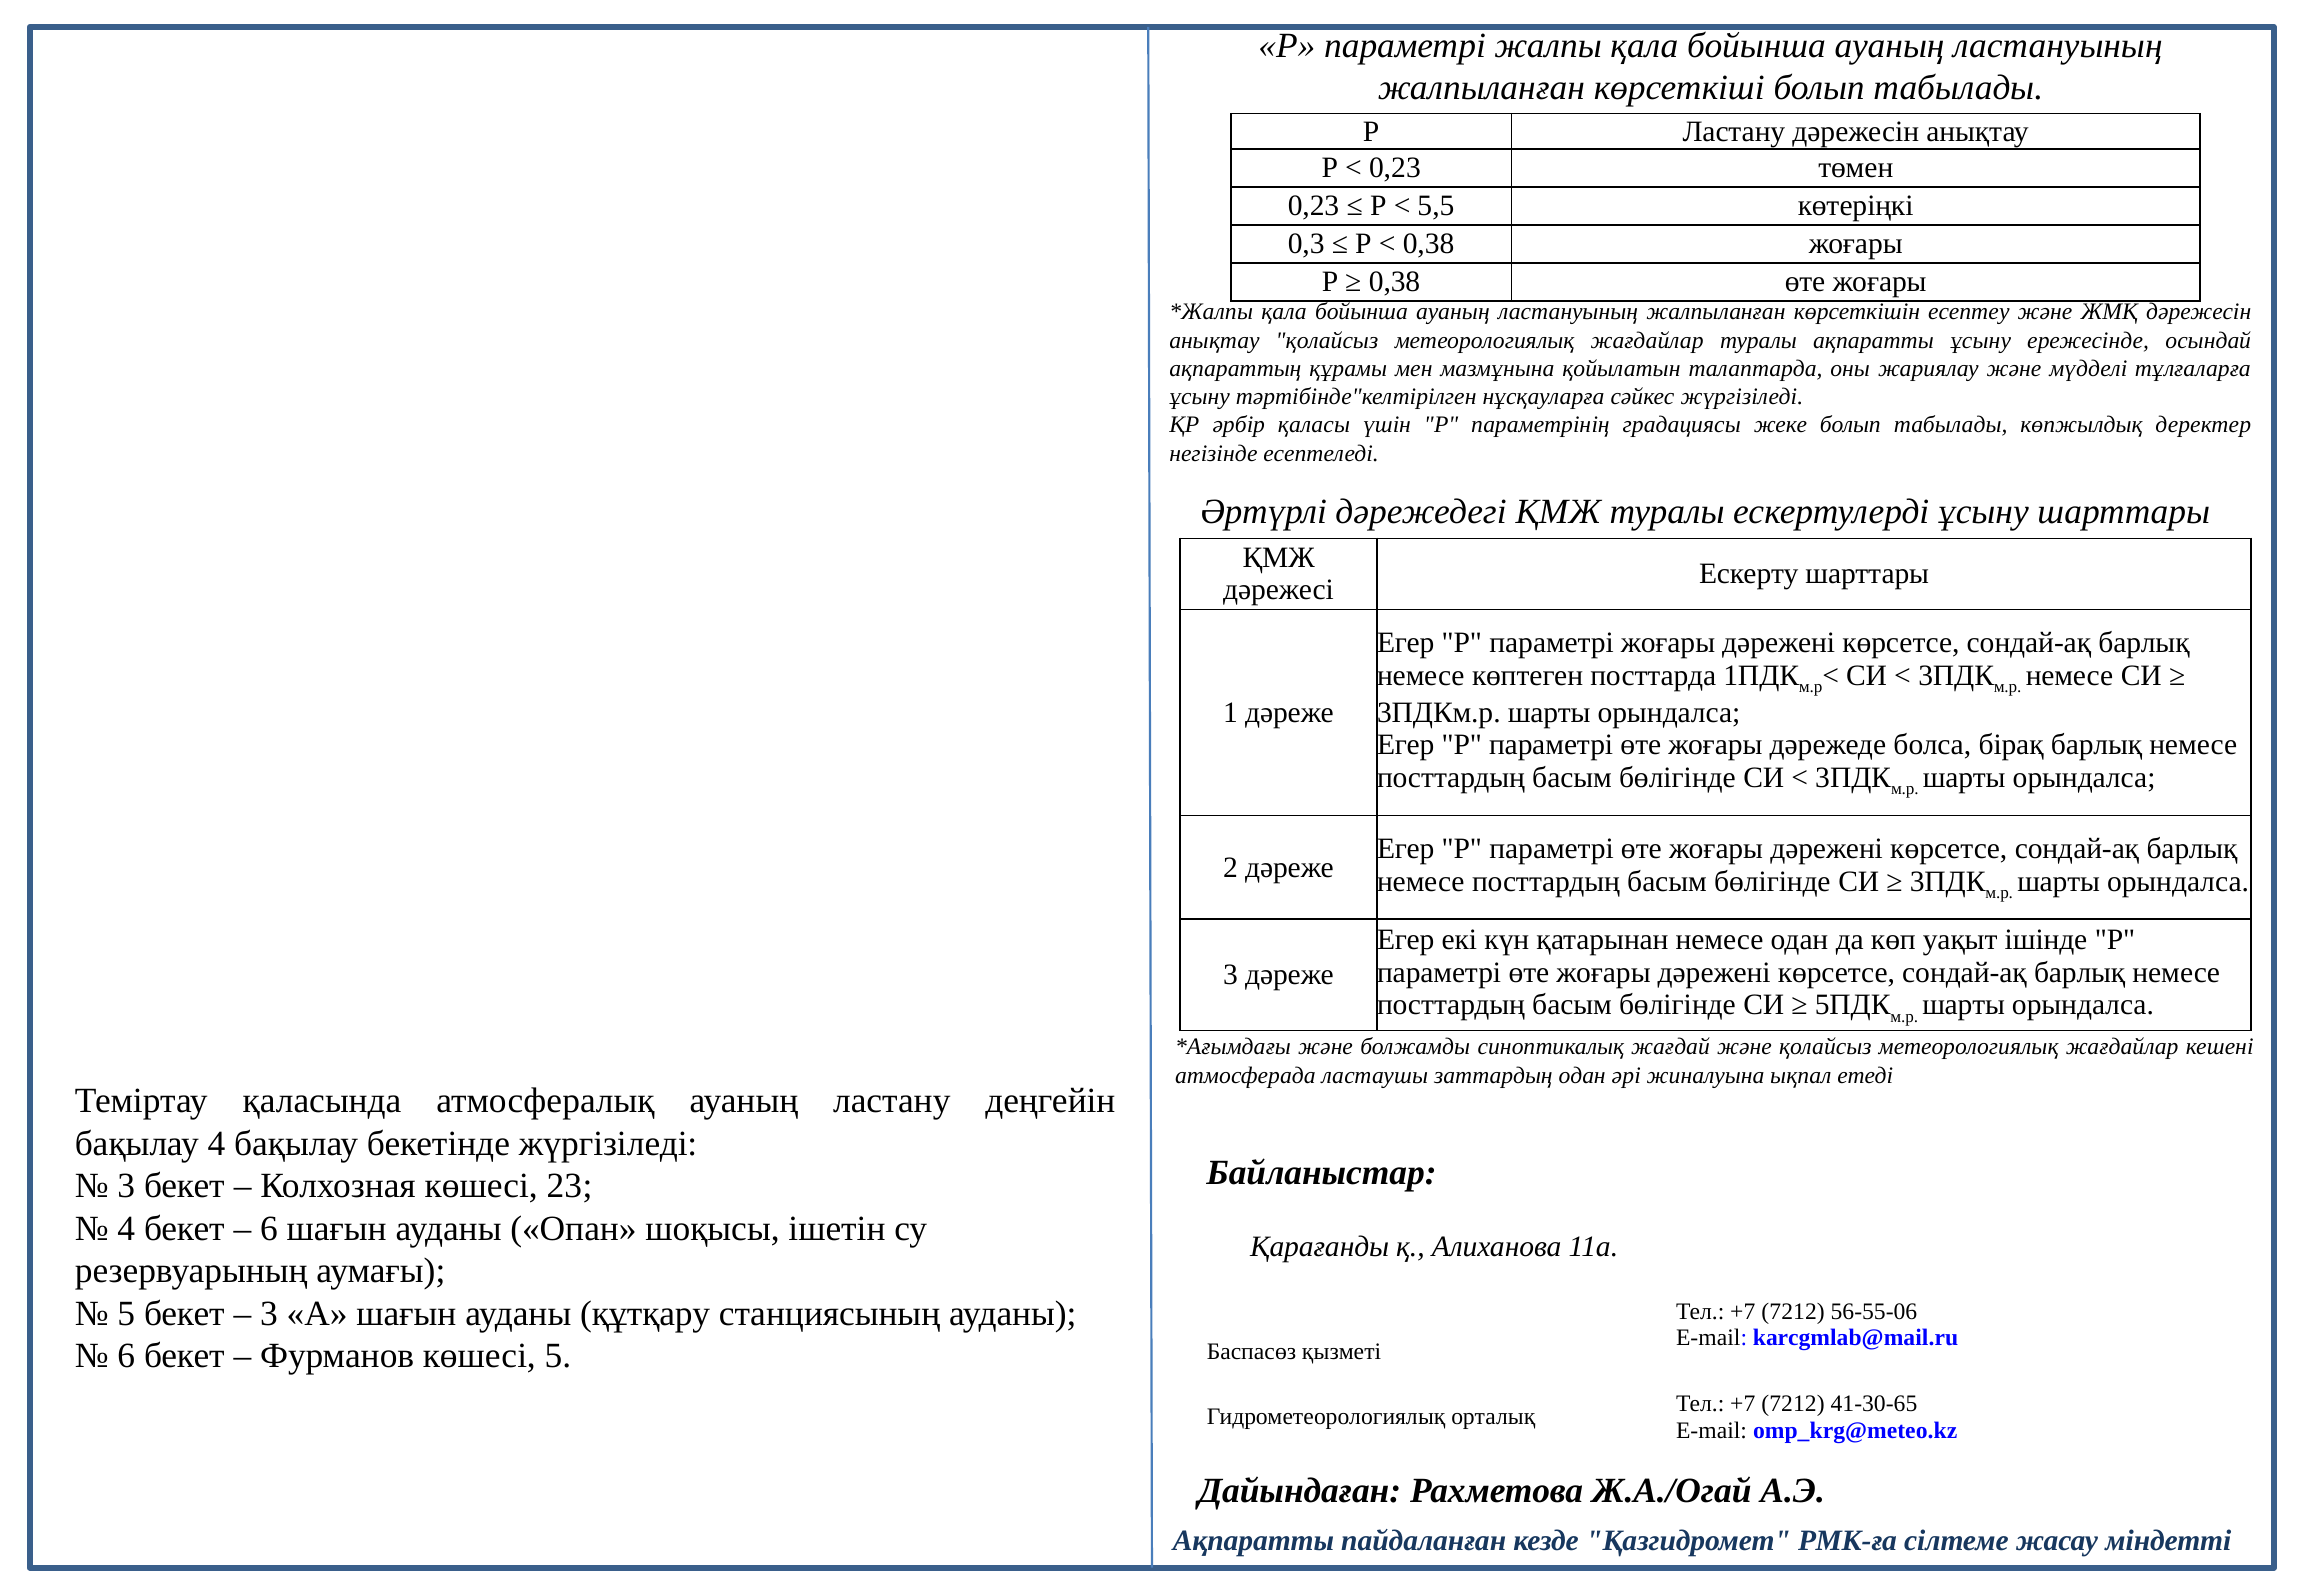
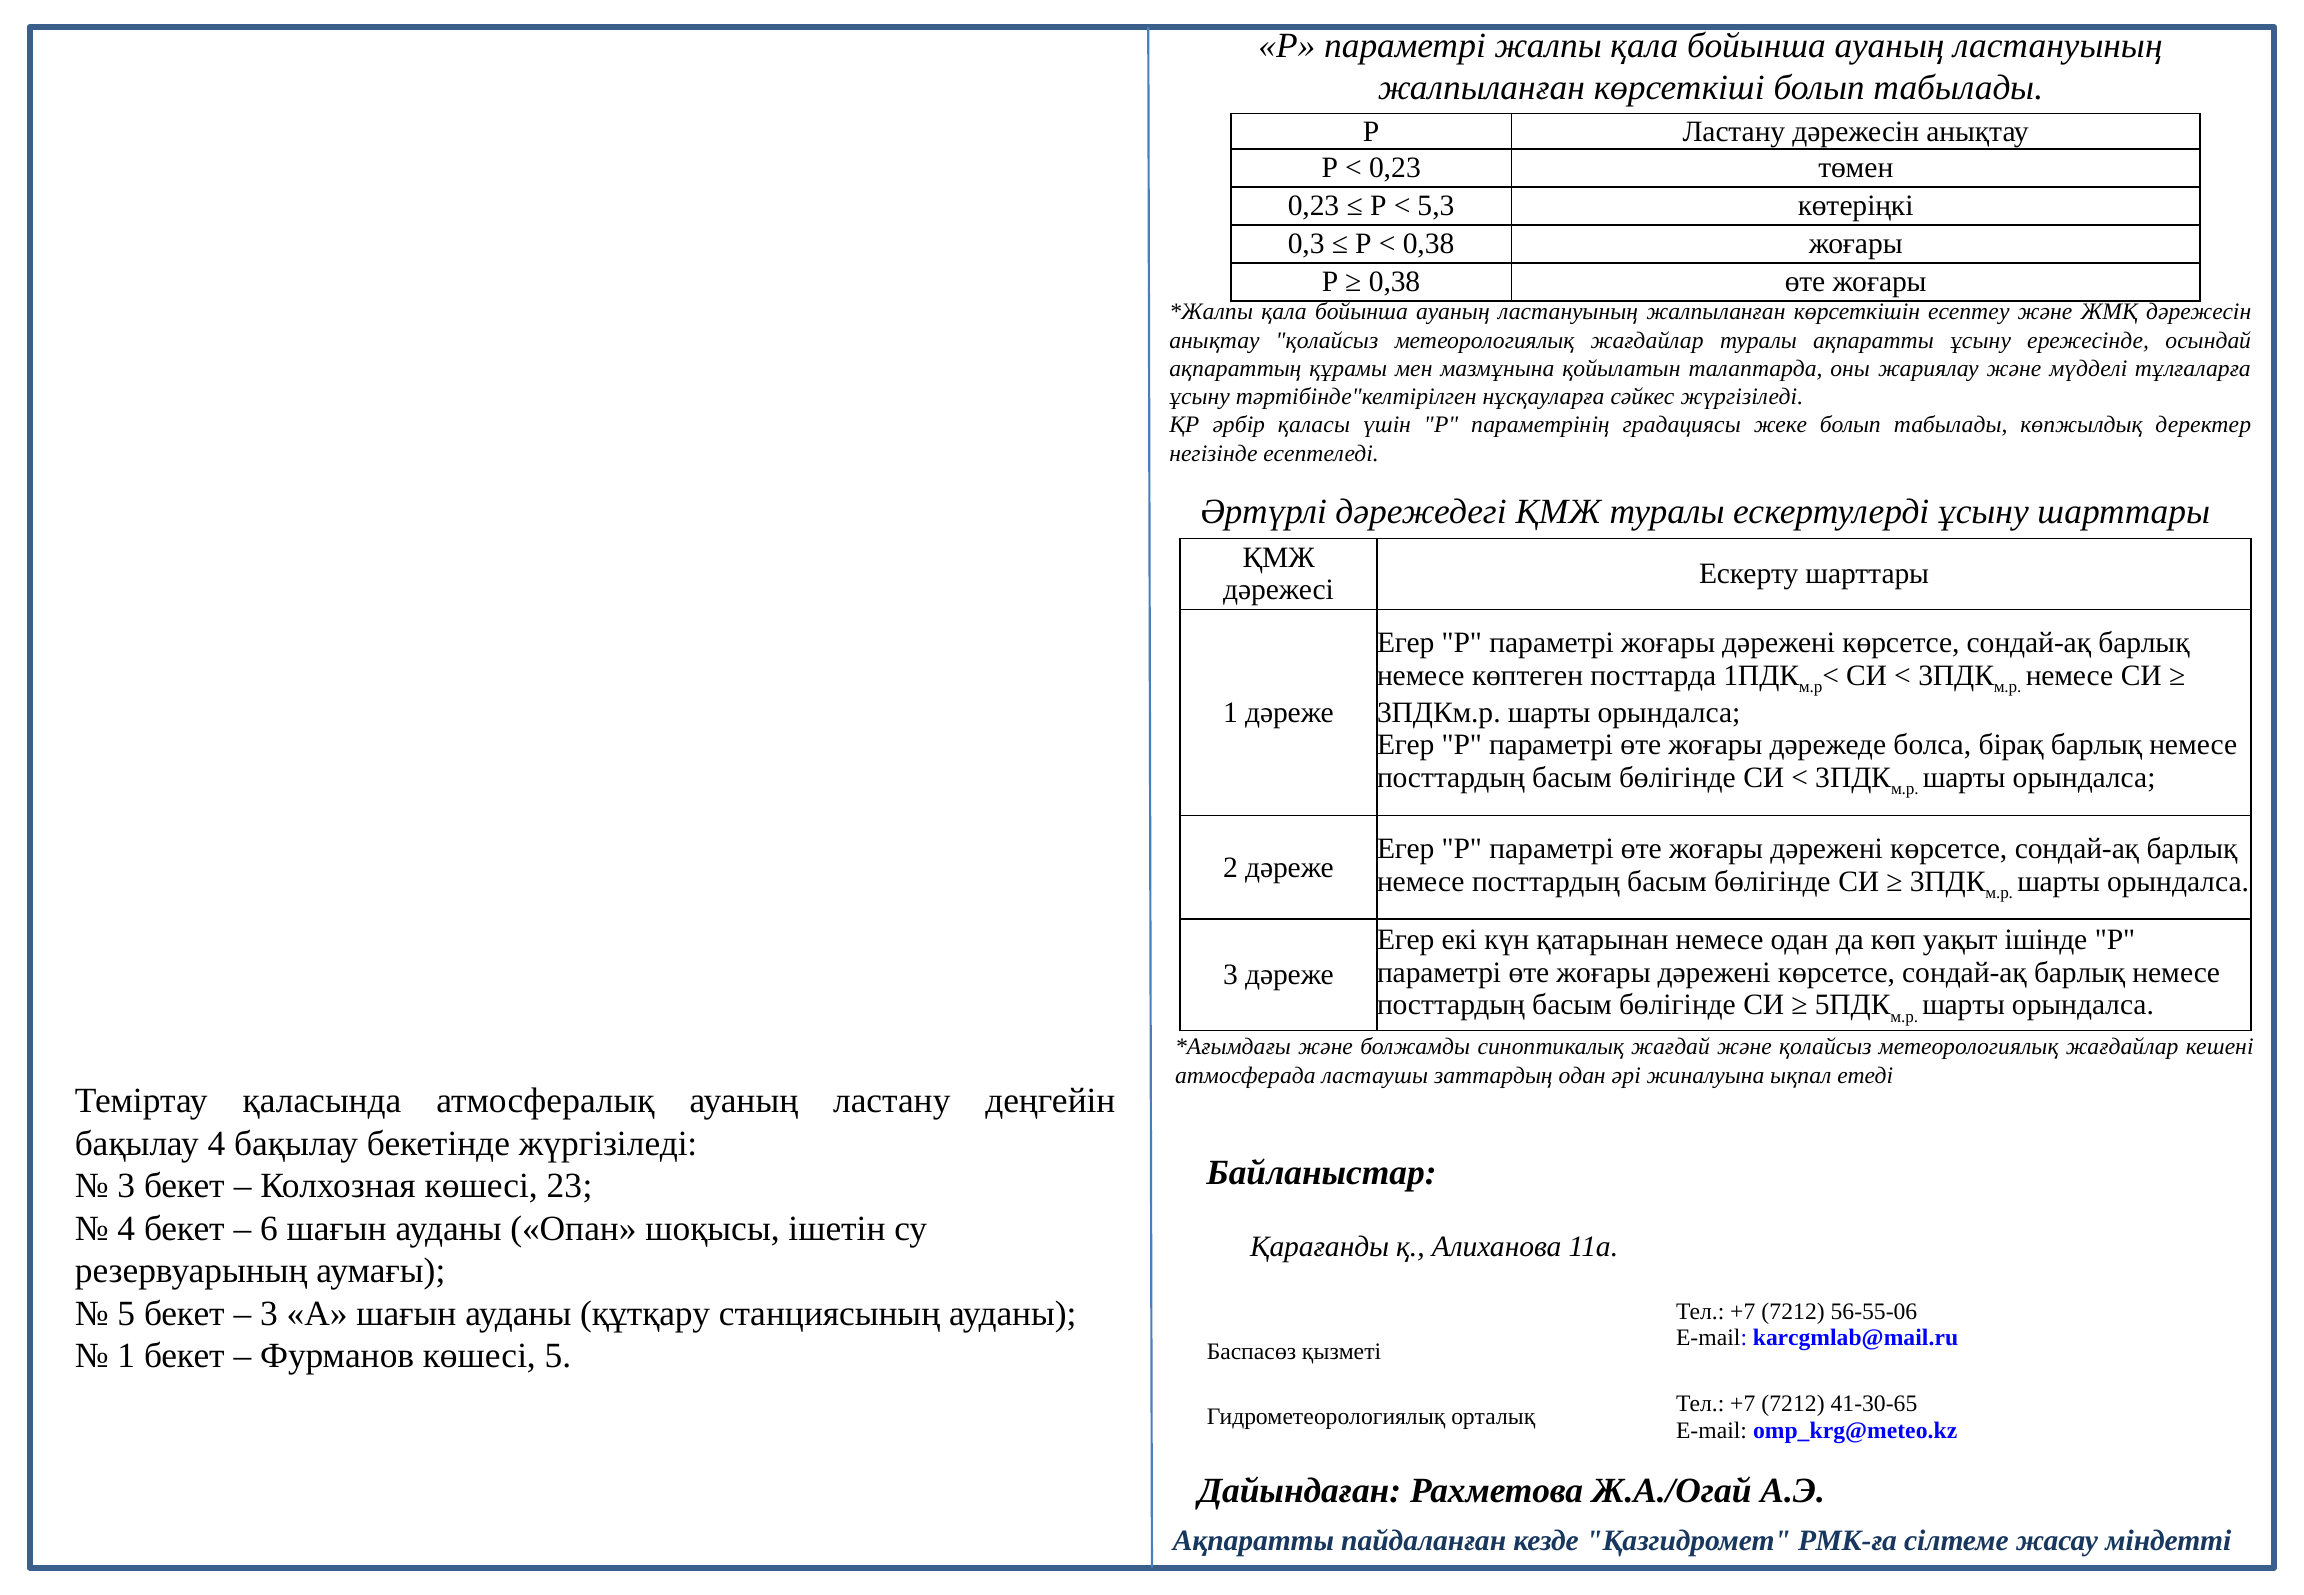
5,5: 5,5 -> 5,3
6 at (126, 1356): 6 -> 1
